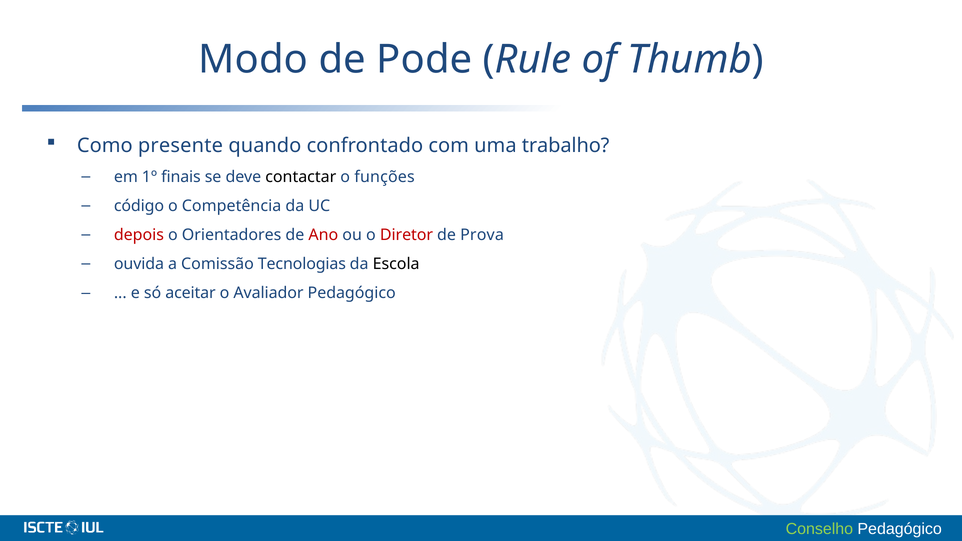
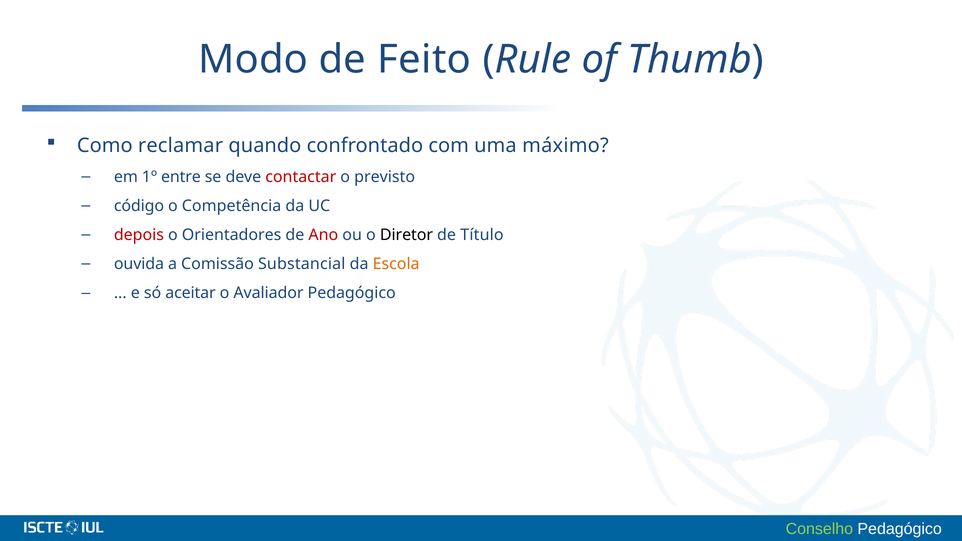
Pode: Pode -> Feito
presente: presente -> reclamar
trabalho: trabalho -> máximo
finais: finais -> entre
contactar colour: black -> red
funções: funções -> previsto
Diretor colour: red -> black
Prova: Prova -> Título
Tecnologias: Tecnologias -> Substancial
Escola colour: black -> orange
